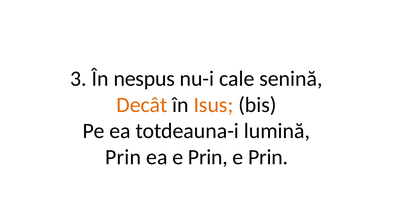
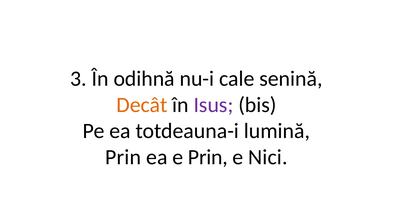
nespus: nespus -> odihnă
Isus colour: orange -> purple
Prin at (268, 157): Prin -> Nici
